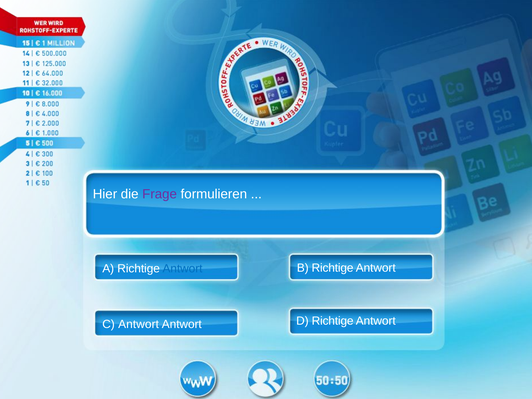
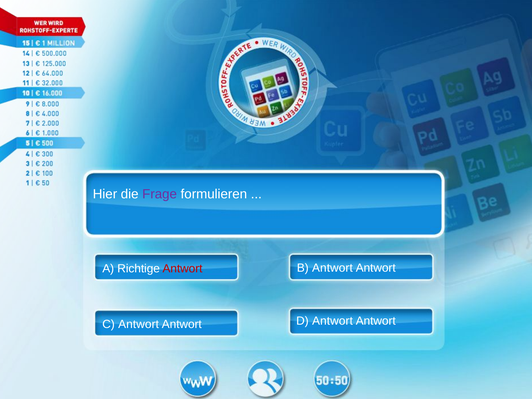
Antwort at (183, 268) colour: blue -> red
B Richtige: Richtige -> Antwort
D Richtige: Richtige -> Antwort
